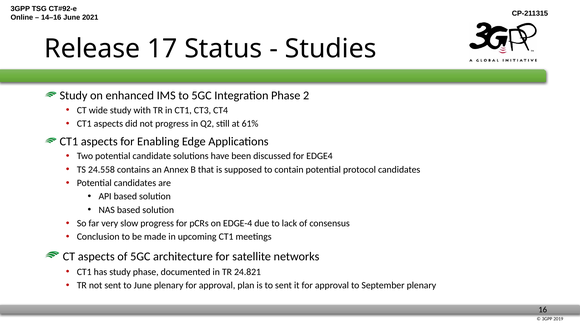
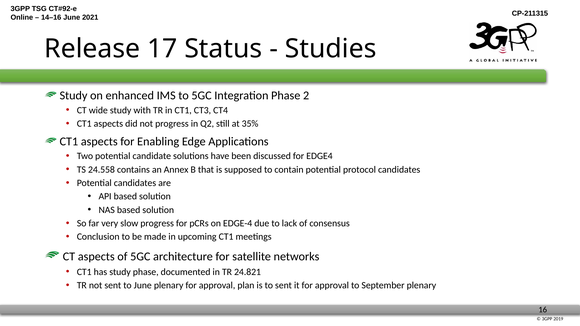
61%: 61% -> 35%
